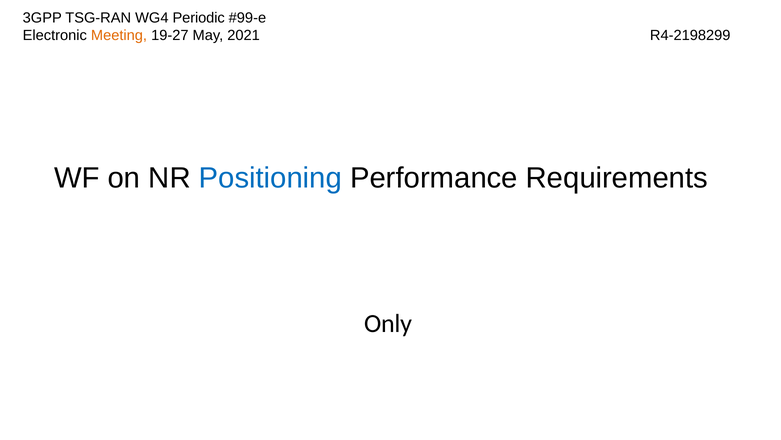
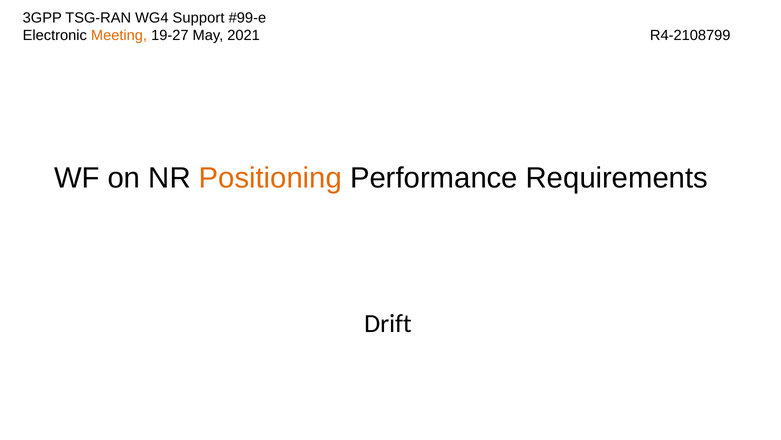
Periodic: Periodic -> Support
R4-2198299: R4-2198299 -> R4-2108799
Positioning colour: blue -> orange
Only: Only -> Drift
